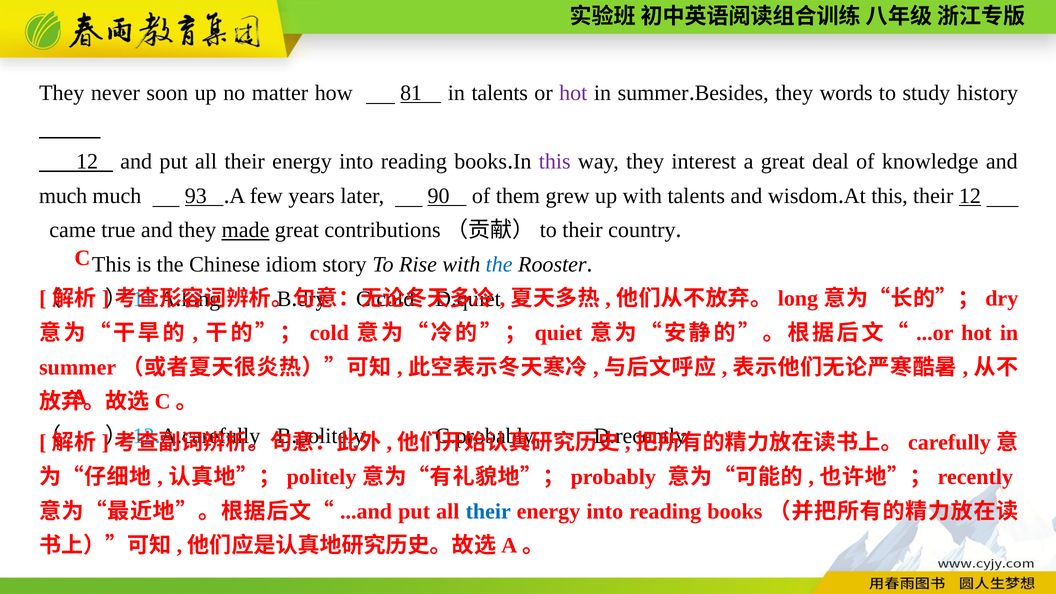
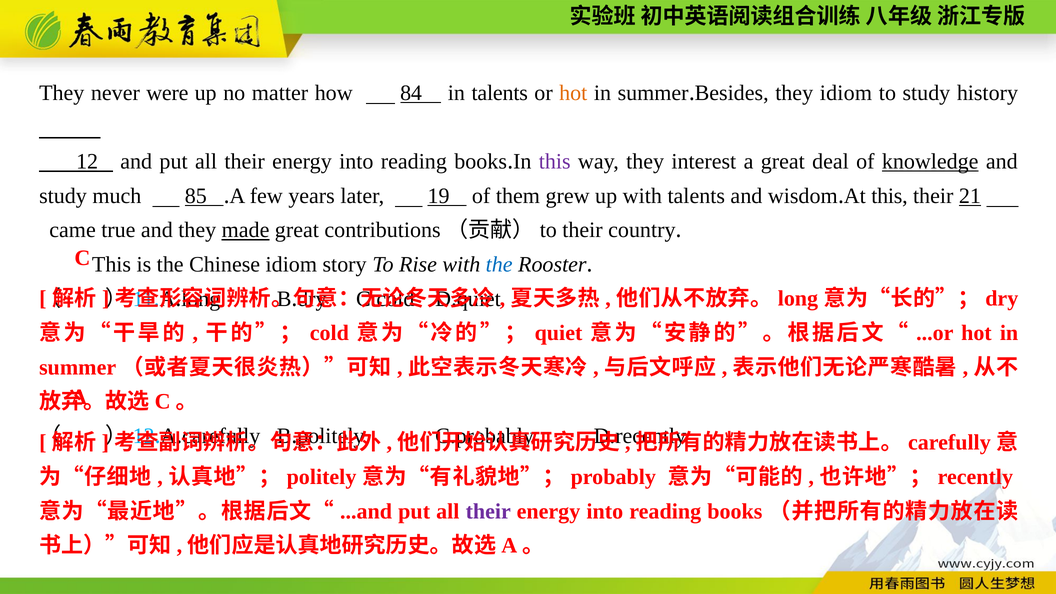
soon: soon -> were
81: 81 -> 84
hot at (573, 93) colour: purple -> orange
they words: words -> idiom
knowledge underline: none -> present
much at (63, 196): much -> study
93: 93 -> 85
90: 90 -> 19
their 12: 12 -> 21
their at (488, 511) colour: blue -> purple
